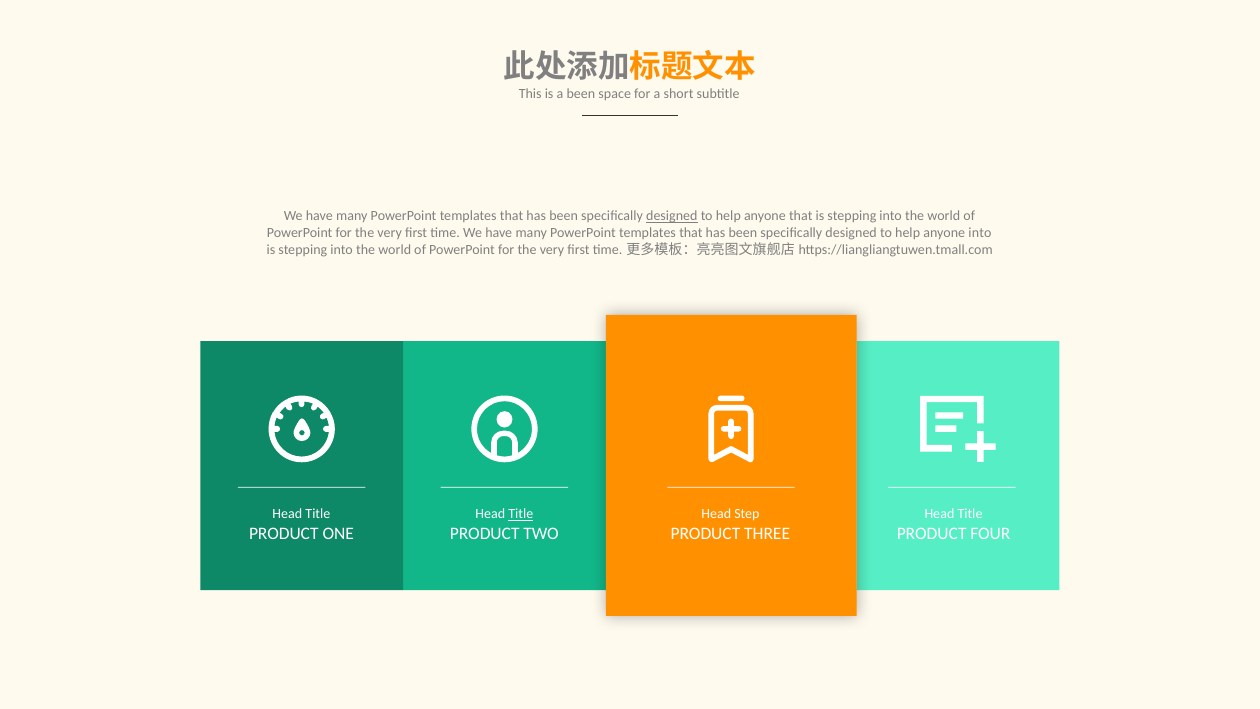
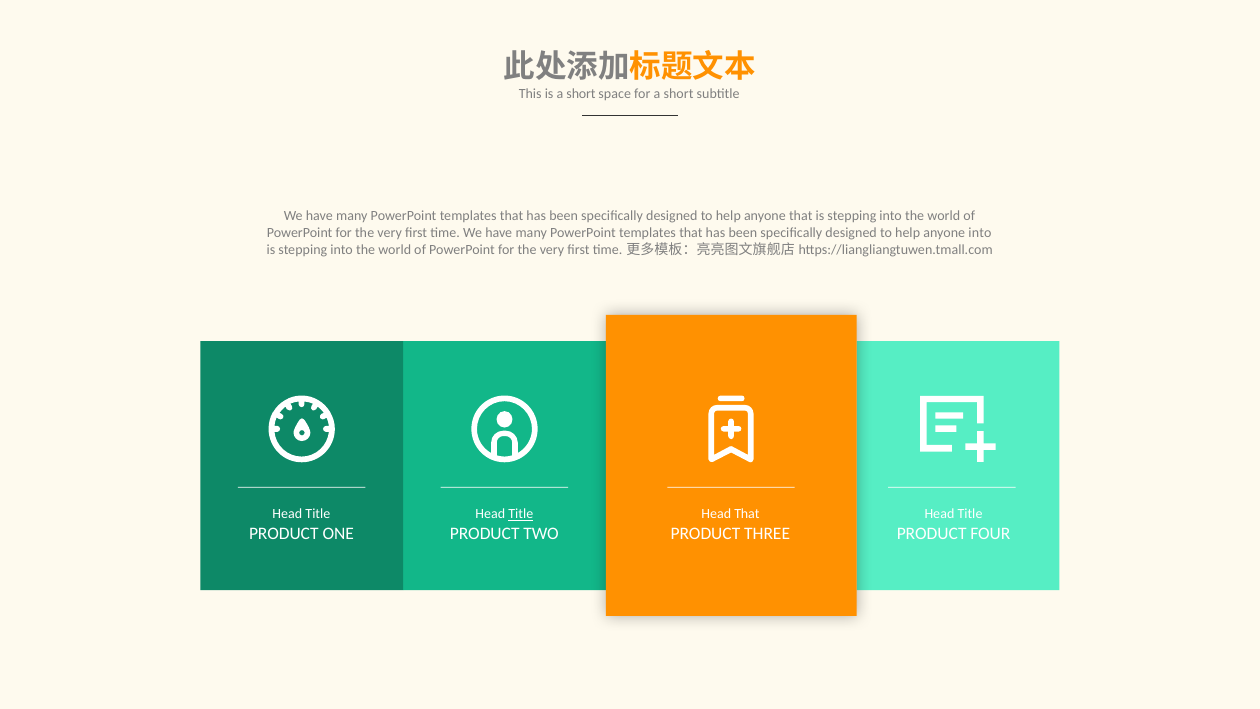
is a been: been -> short
designed at (672, 216) underline: present -> none
Head Step: Step -> That
